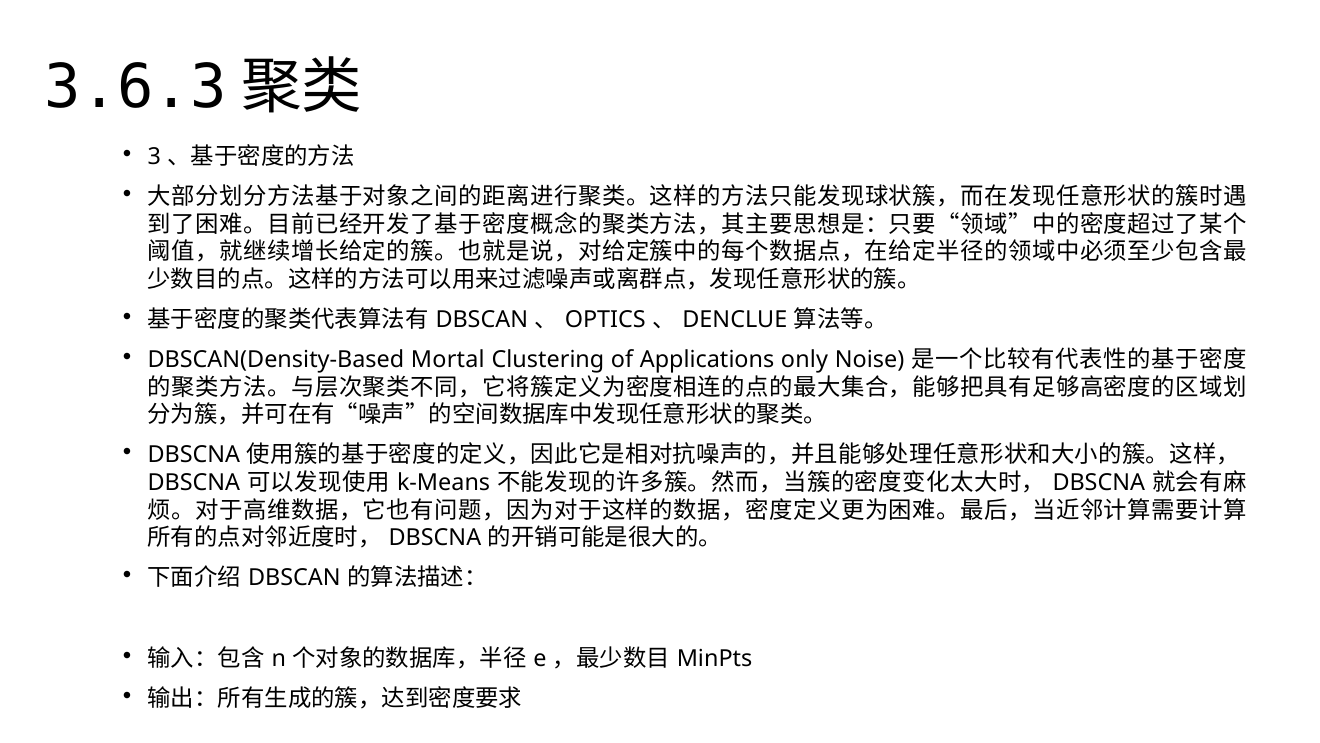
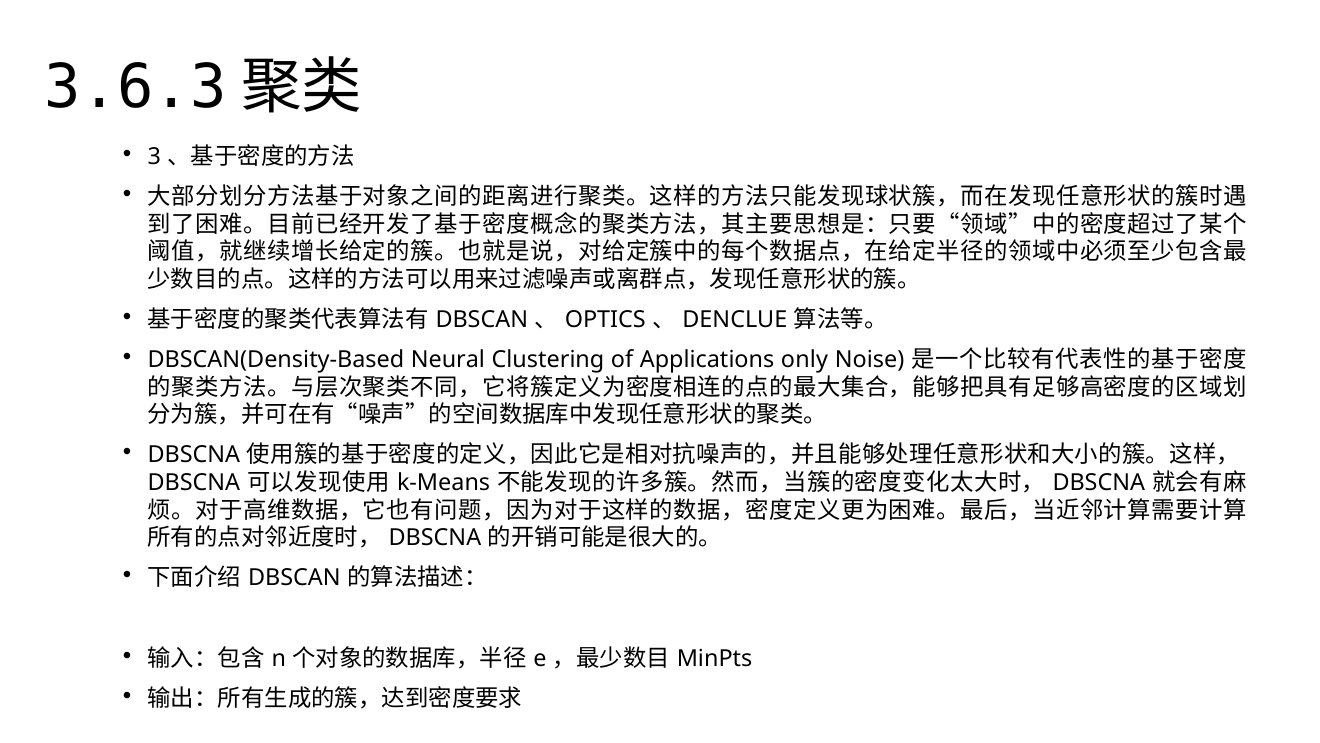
Mortal: Mortal -> Neural
